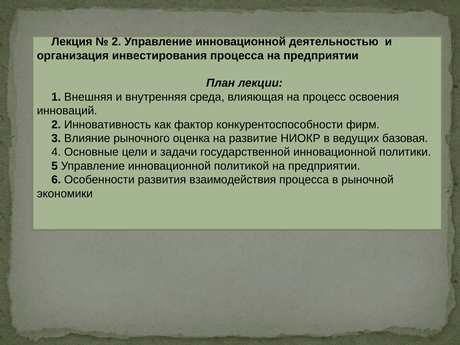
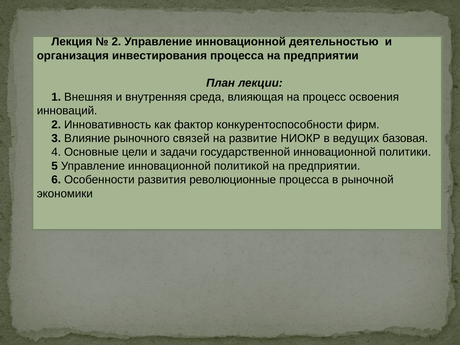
оценка: оценка -> связей
взаимодействия: взаимодействия -> революционные
